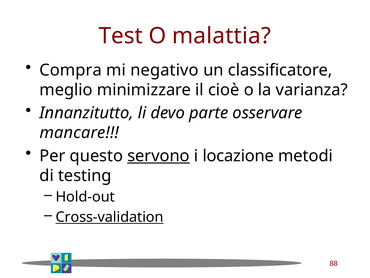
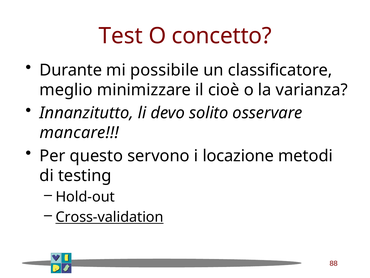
malattia: malattia -> concetto
Compra: Compra -> Durante
negativo: negativo -> possibile
parte: parte -> solito
servono underline: present -> none
